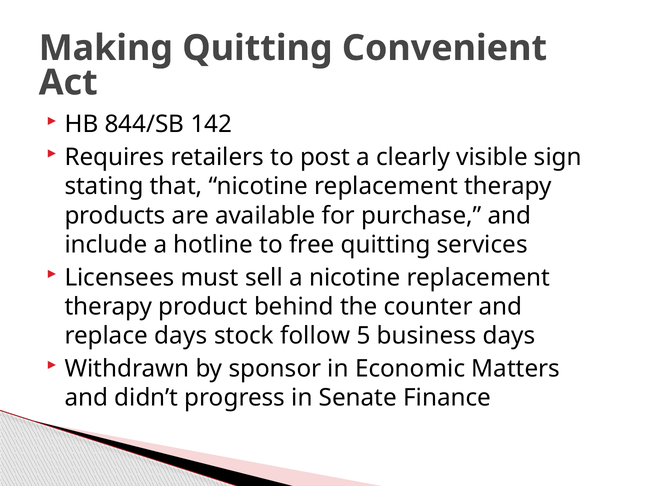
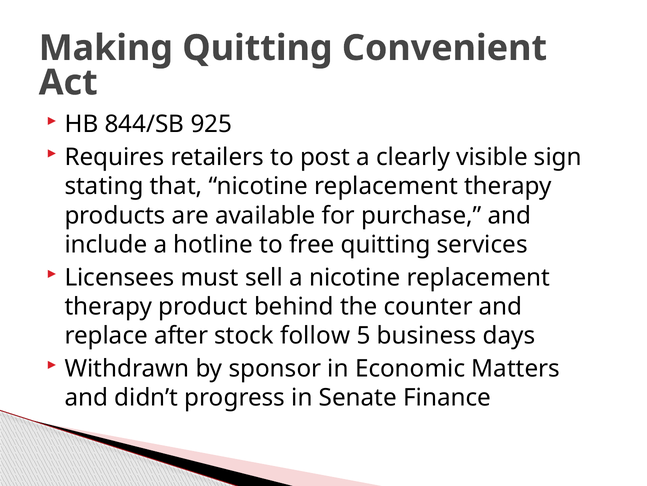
142: 142 -> 925
replace days: days -> after
